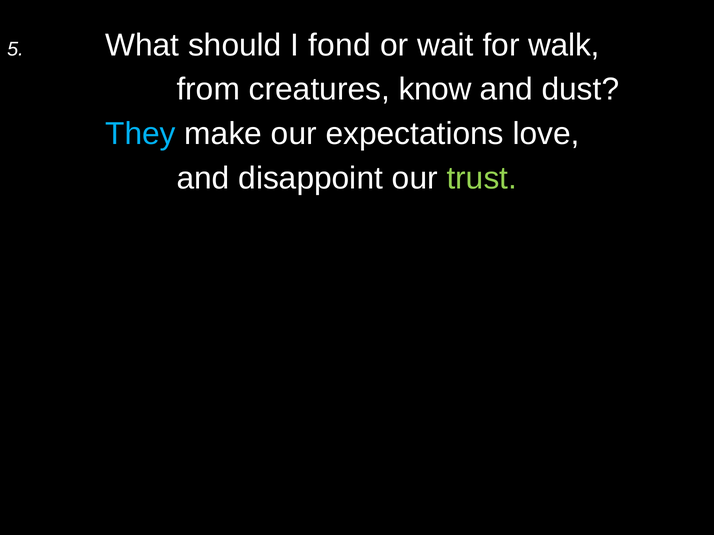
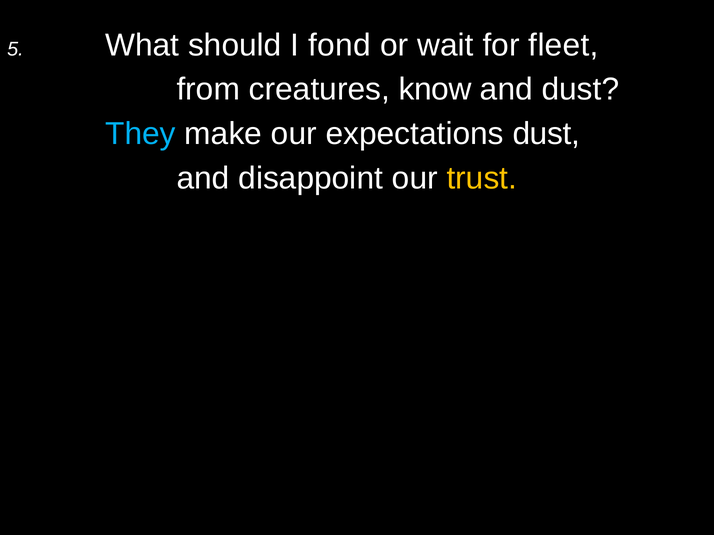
walk: walk -> fleet
expectations love: love -> dust
trust colour: light green -> yellow
